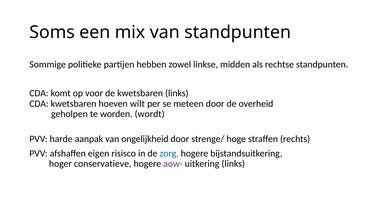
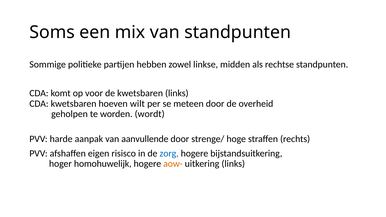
ongelijkheid: ongelijkheid -> aanvullende
conservatieve: conservatieve -> homohuwelijk
aow- colour: purple -> orange
